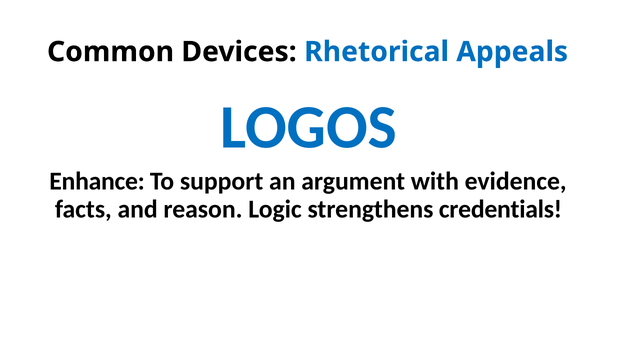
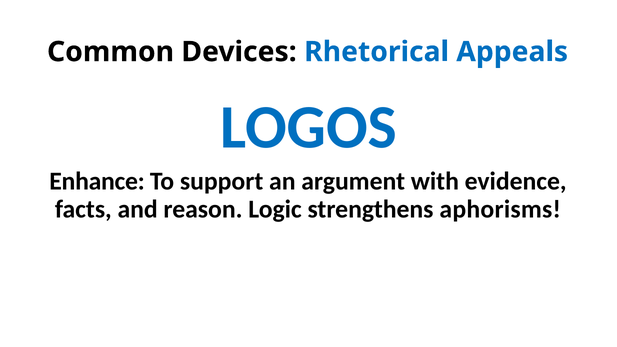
credentials: credentials -> aphorisms
